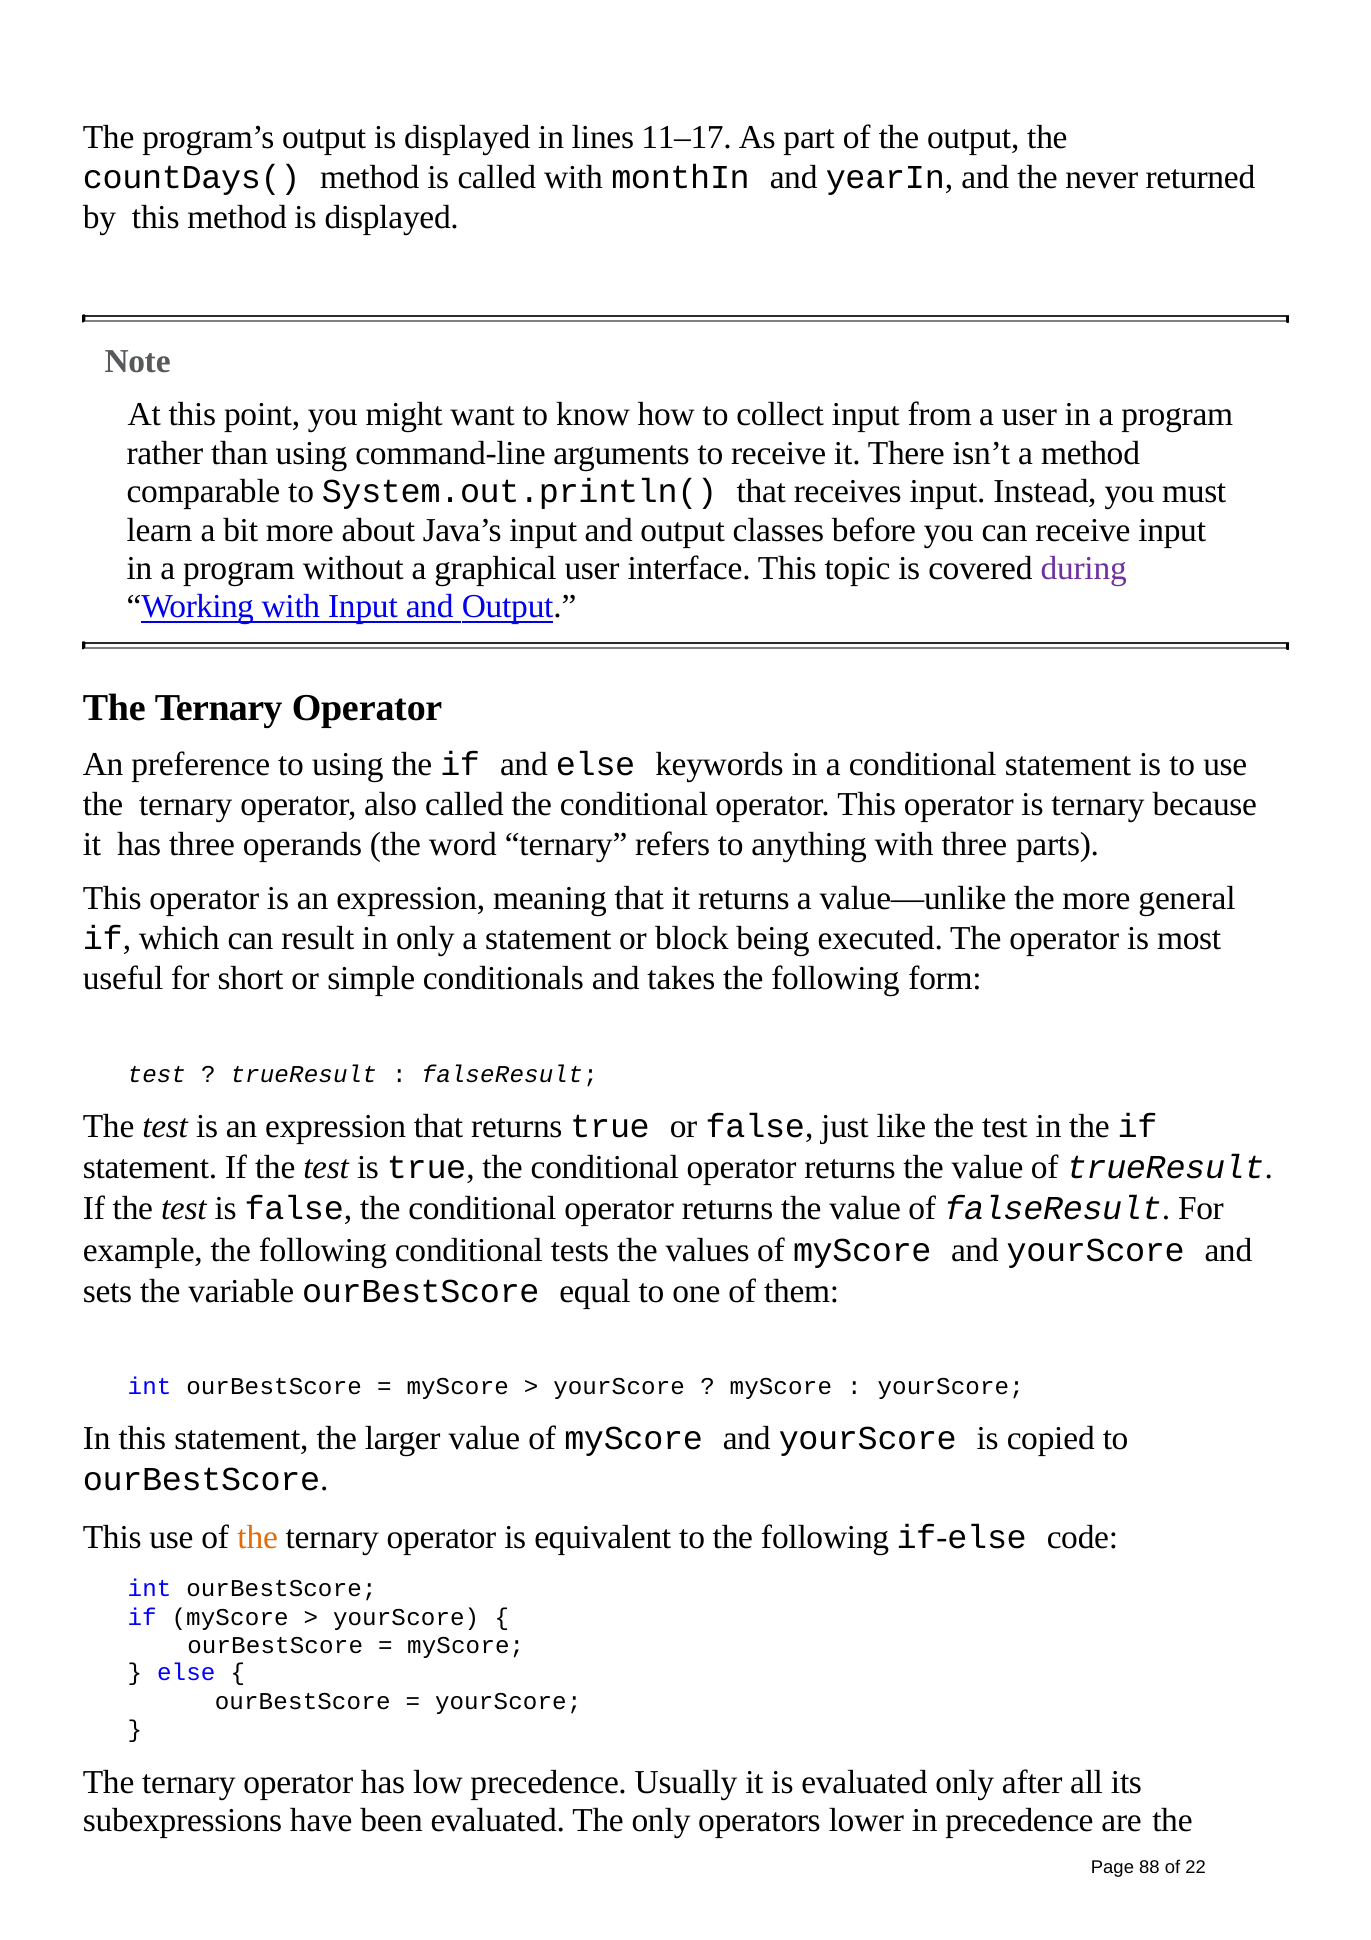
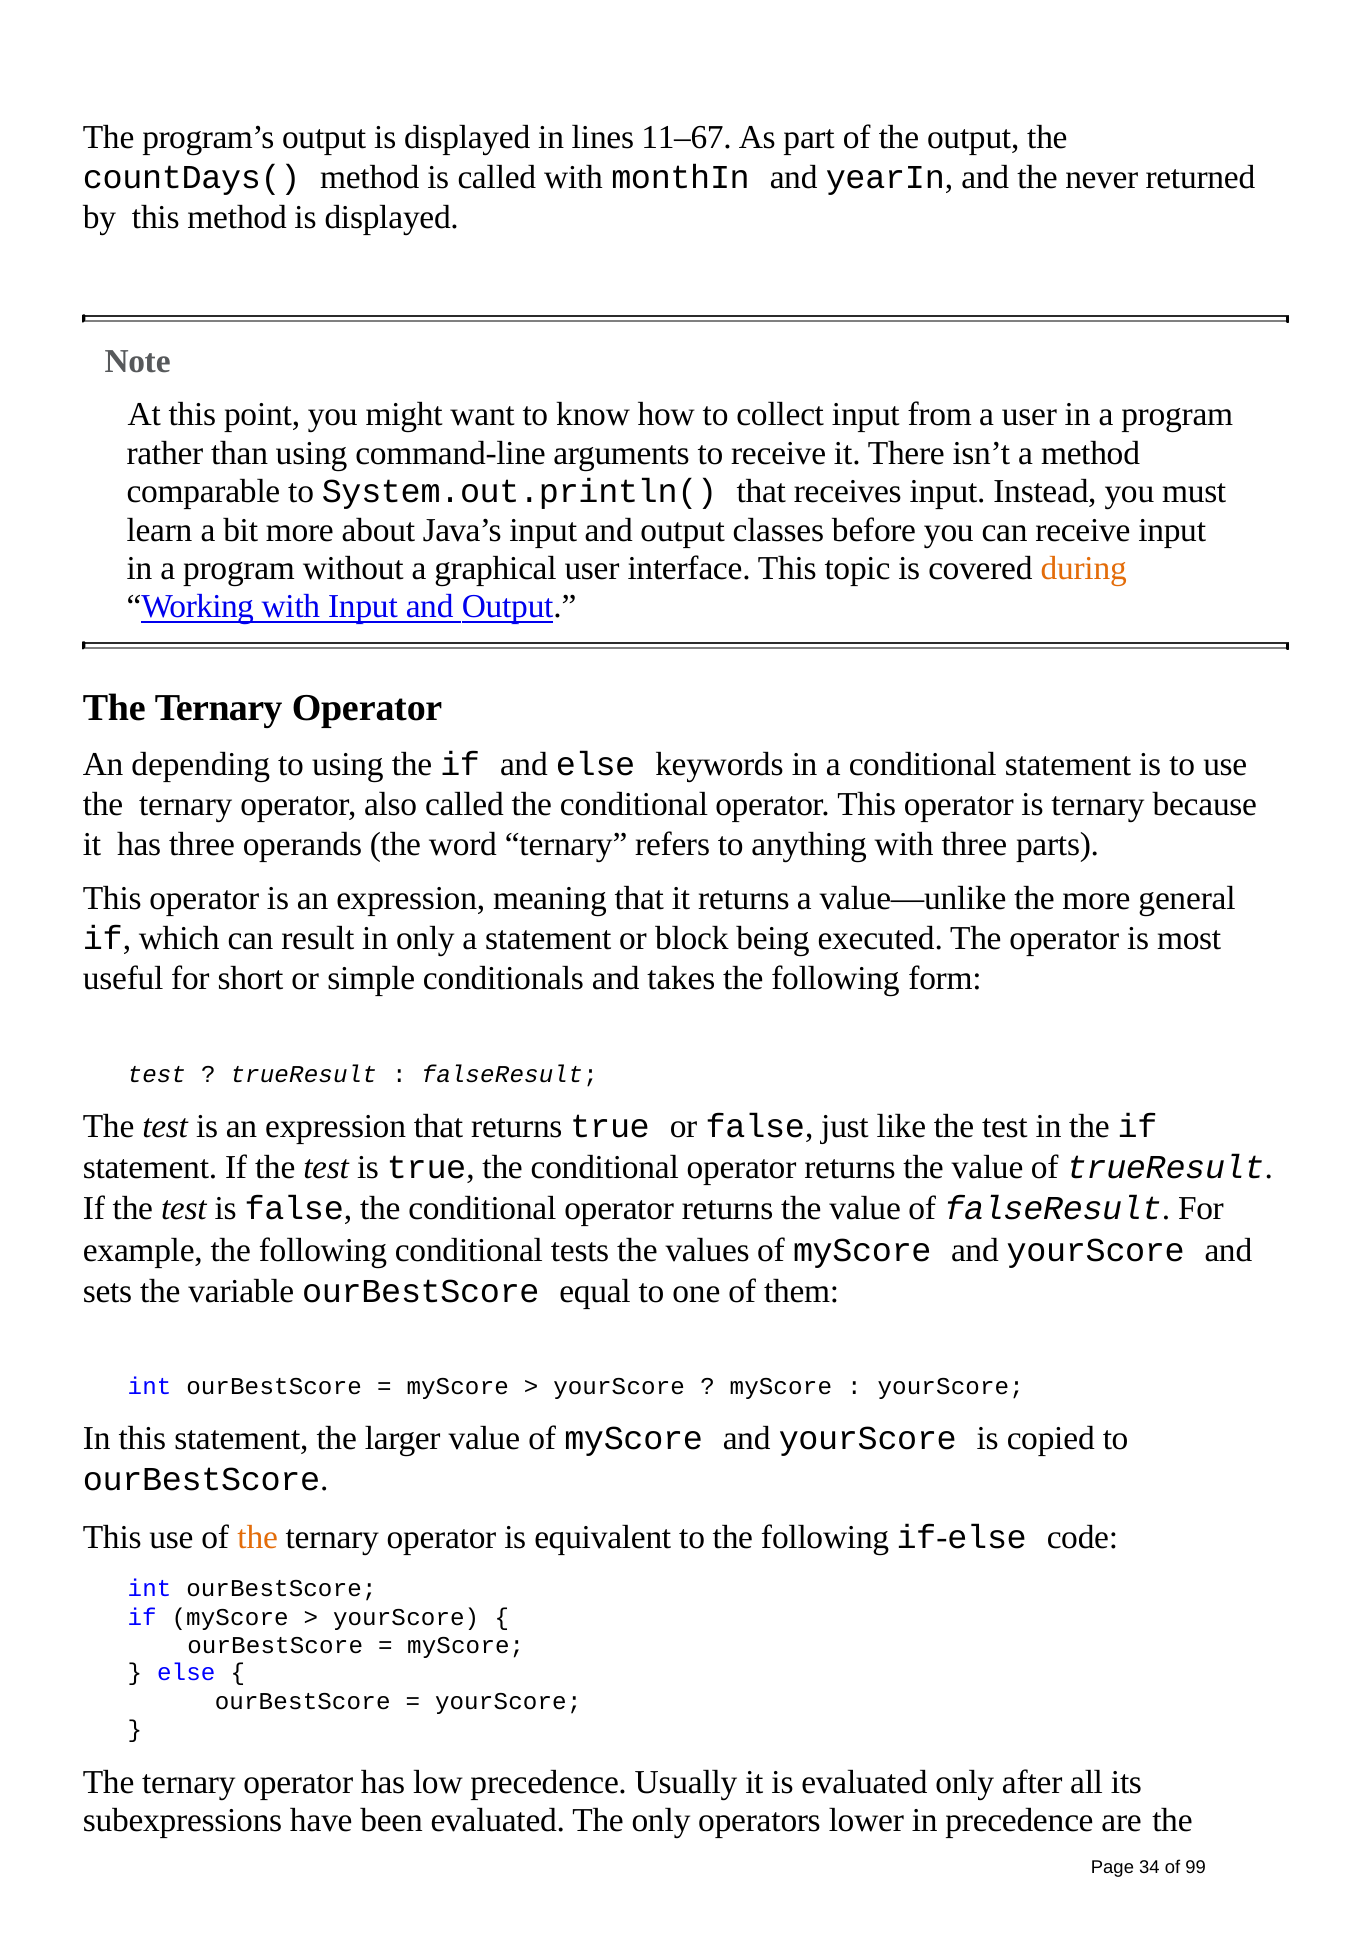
11–17: 11–17 -> 11–67
during colour: purple -> orange
preference: preference -> depending
88: 88 -> 34
22: 22 -> 99
